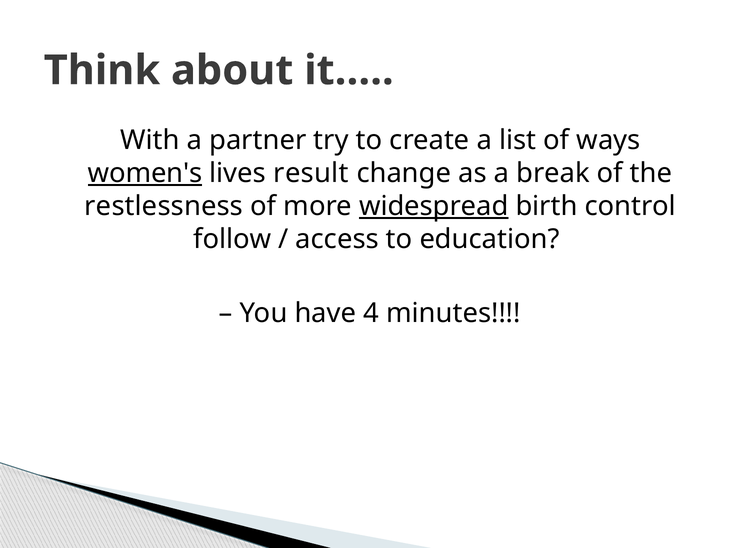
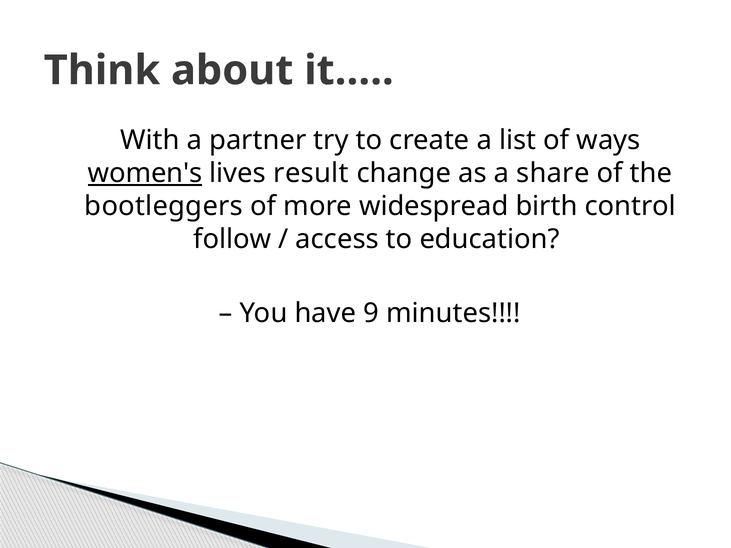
break: break -> share
restlessness: restlessness -> bootleggers
widespread underline: present -> none
4: 4 -> 9
